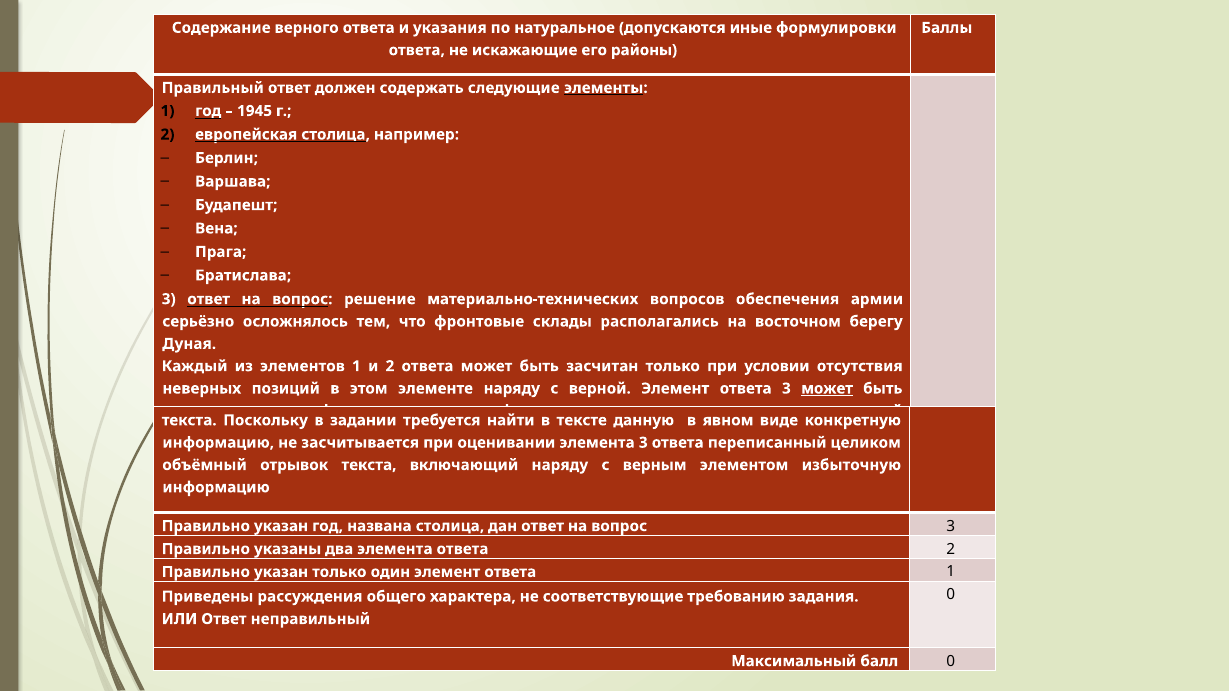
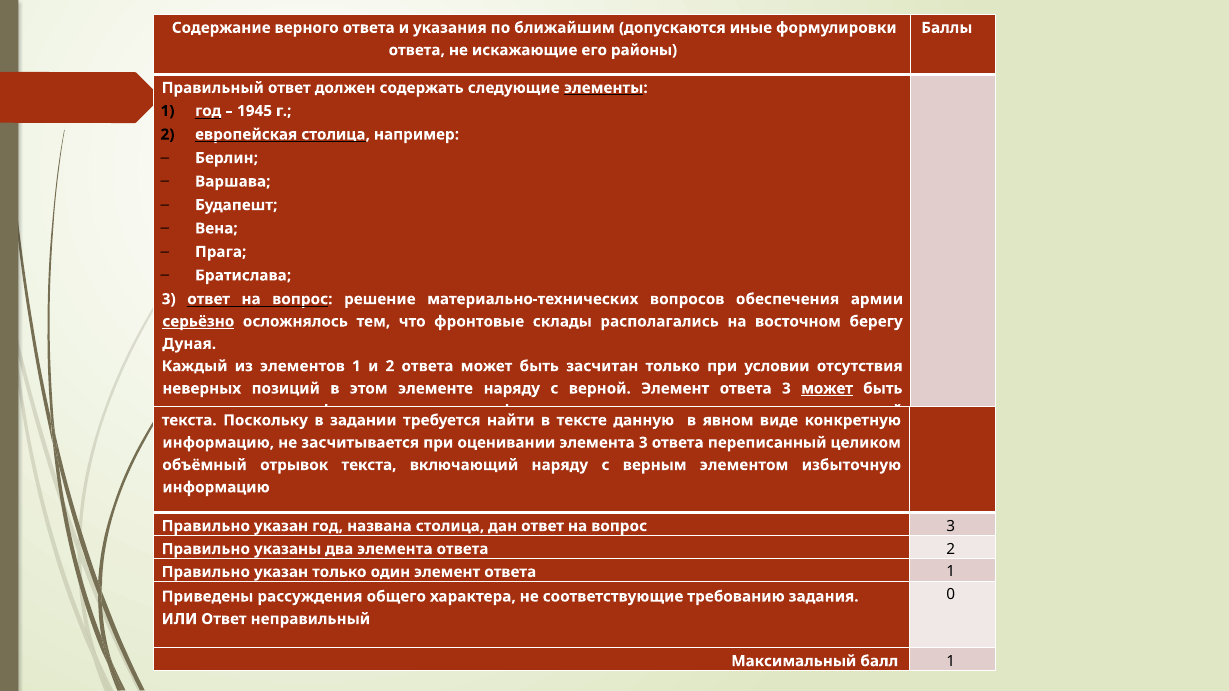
натуральное: натуральное -> ближайшим
серьёзно underline: none -> present
балл 0: 0 -> 1
